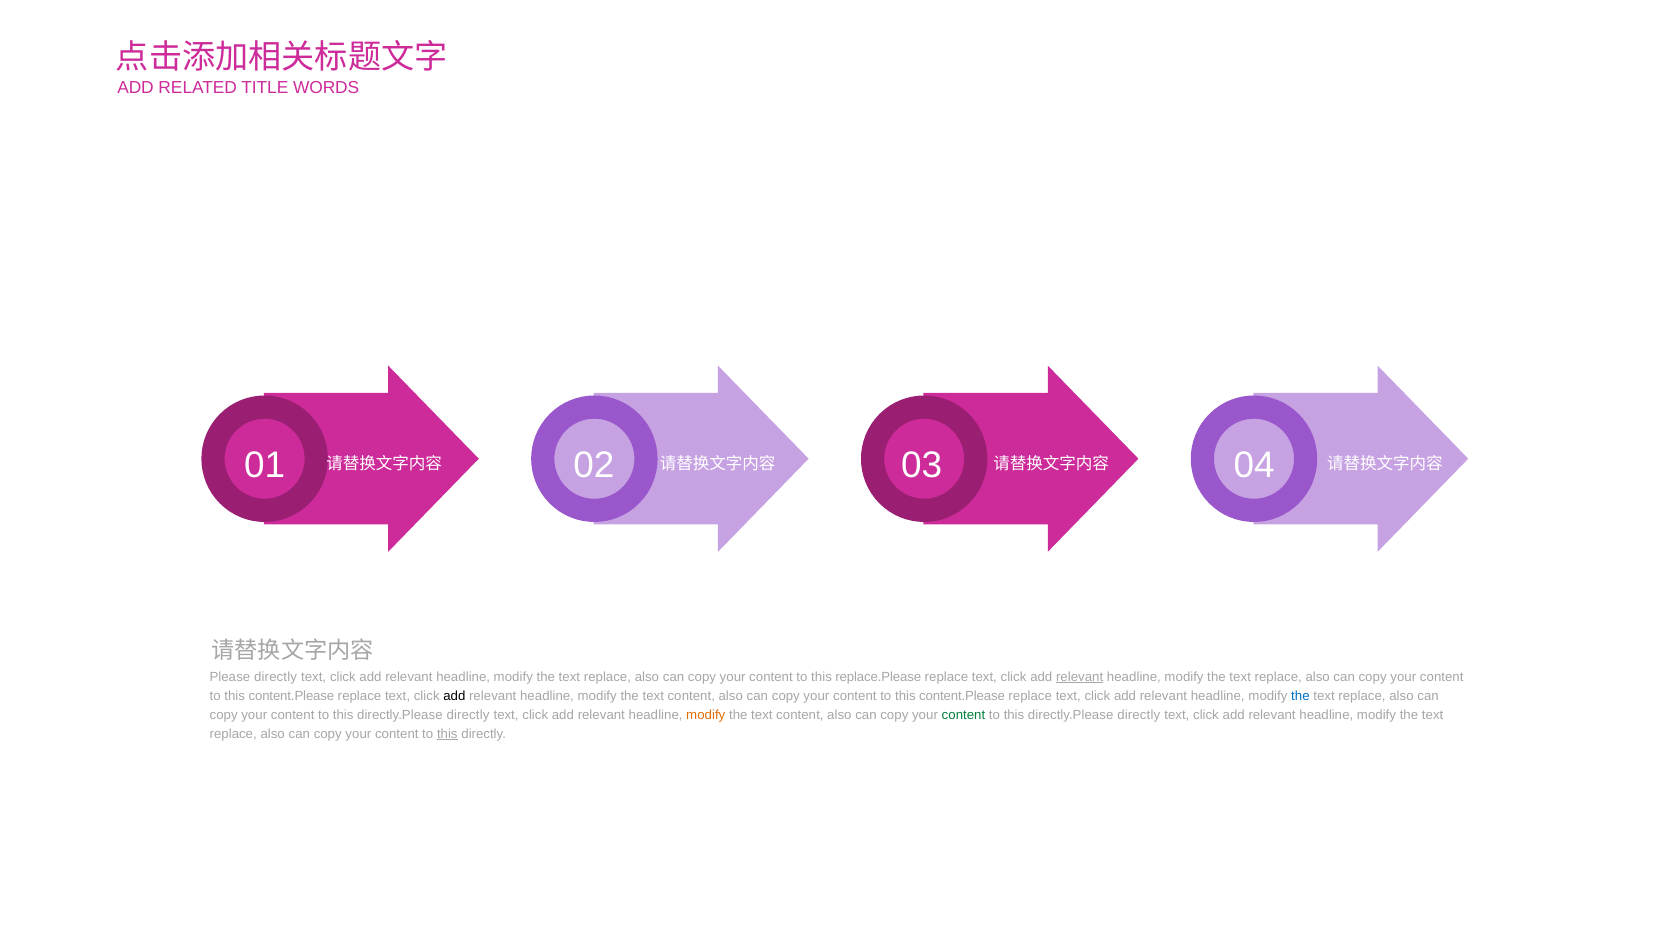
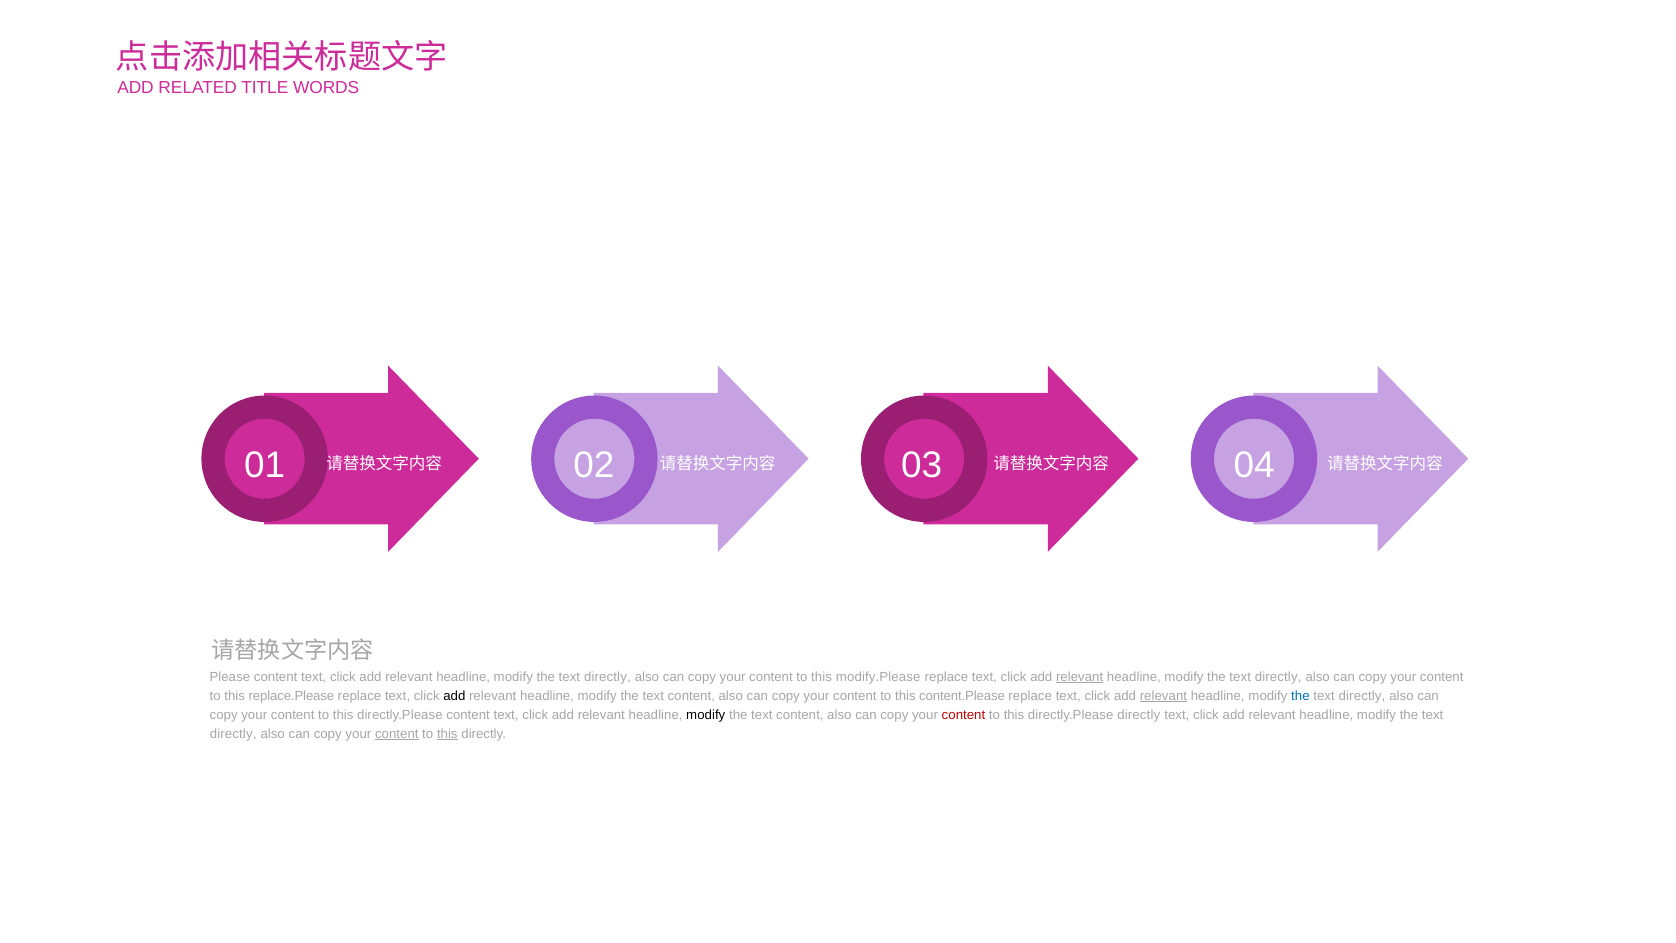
Please directly: directly -> content
replace at (607, 676): replace -> directly
replace.Please: replace.Please -> modify.Please
replace at (1278, 676): replace -> directly
content.Please at (291, 695): content.Please -> replace.Please
relevant at (1163, 695) underline: none -> present
replace at (1362, 695): replace -> directly
directly at (468, 714): directly -> content
modify at (706, 714) colour: orange -> black
content at (963, 714) colour: green -> red
replace at (233, 733): replace -> directly
content at (397, 733) underline: none -> present
